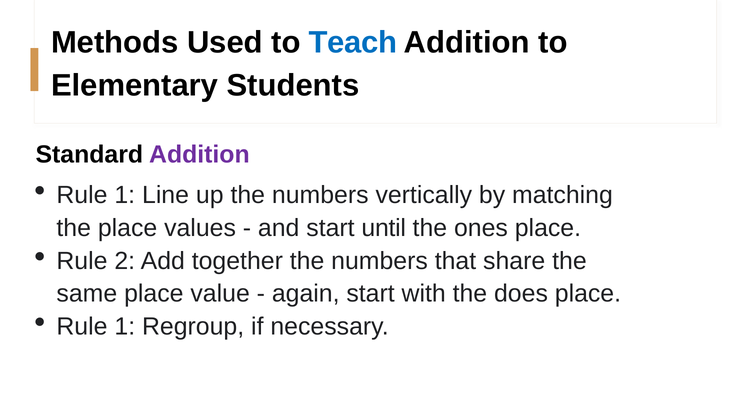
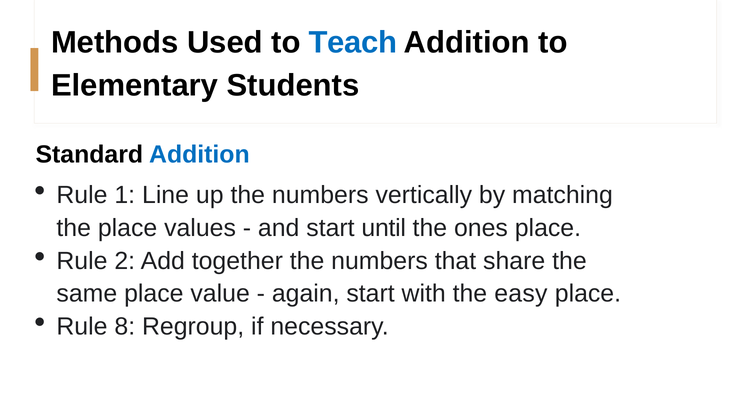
Addition at (199, 155) colour: purple -> blue
does: does -> easy
1 at (125, 326): 1 -> 8
